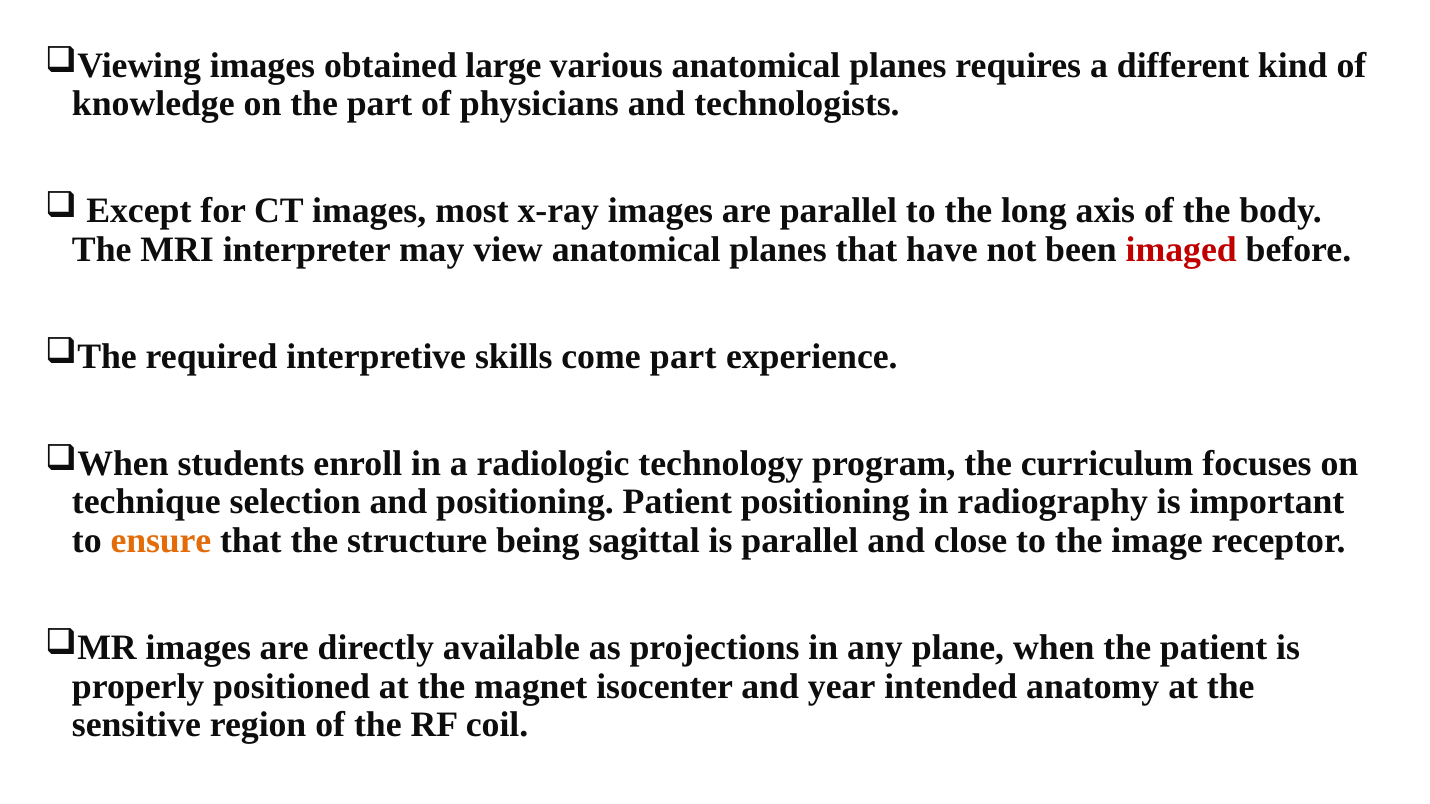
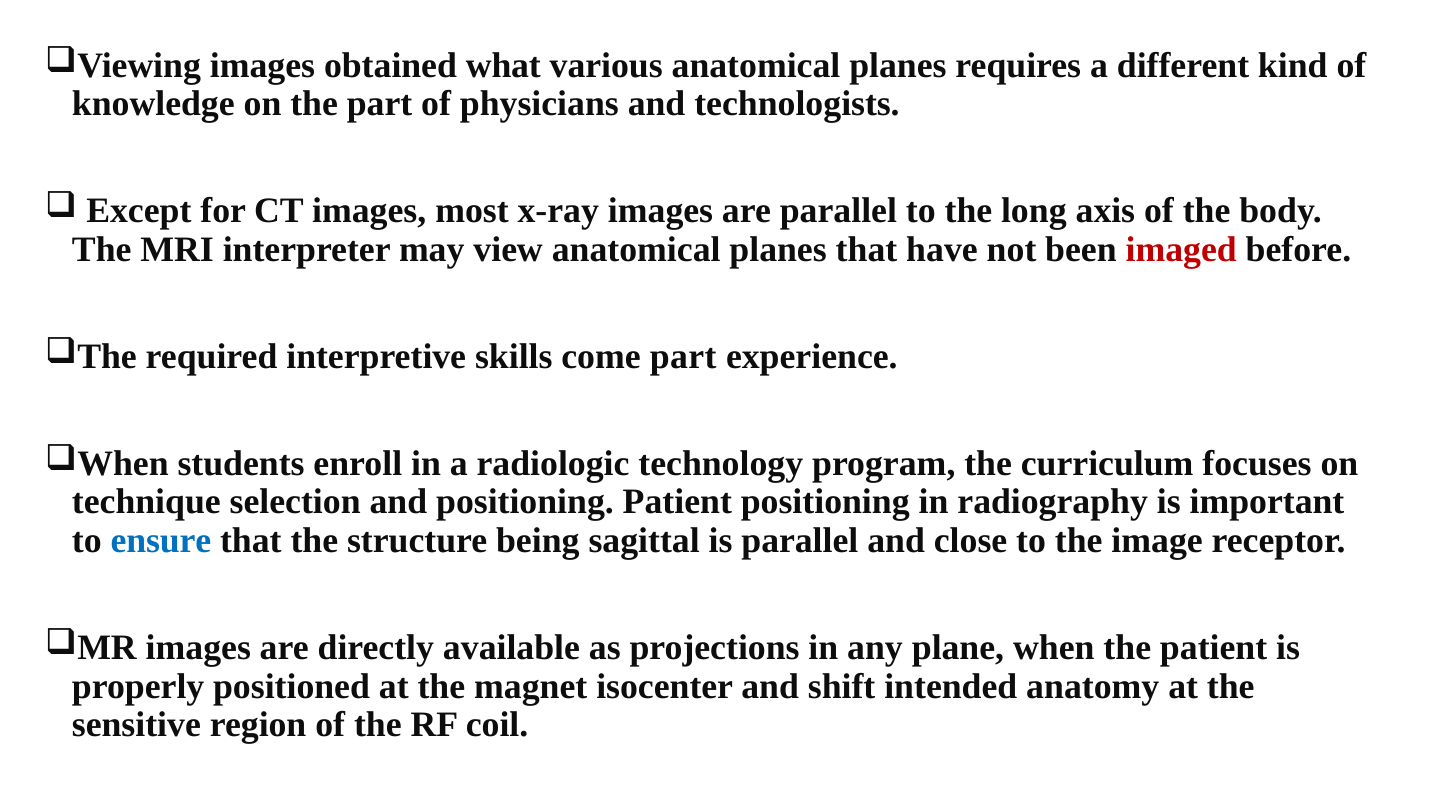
large: large -> what
ensure colour: orange -> blue
year: year -> shift
